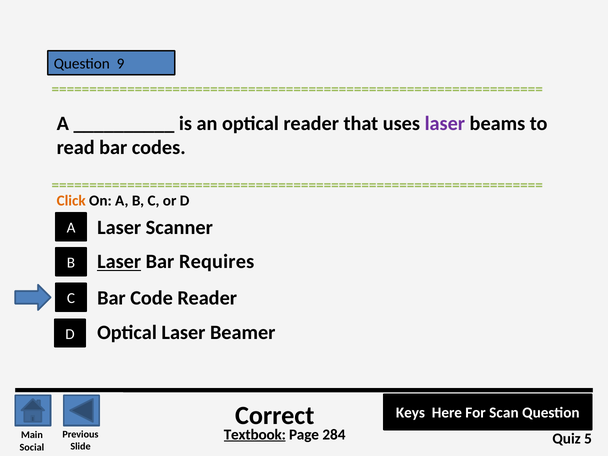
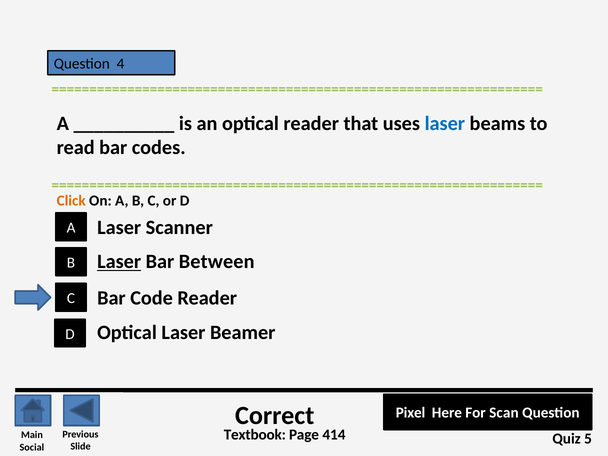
9: 9 -> 4
laser at (445, 123) colour: purple -> blue
Requires: Requires -> Between
Keys: Keys -> Pixel
Textbook underline: present -> none
284: 284 -> 414
